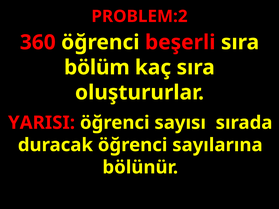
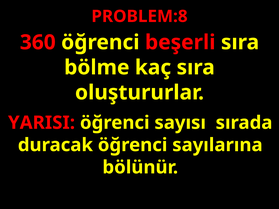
PROBLEM:2: PROBLEM:2 -> PROBLEM:8
bölüm: bölüm -> bölme
